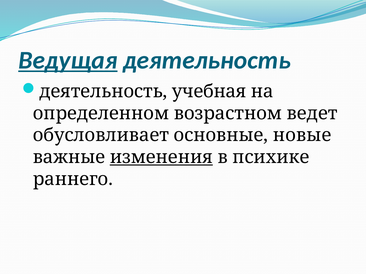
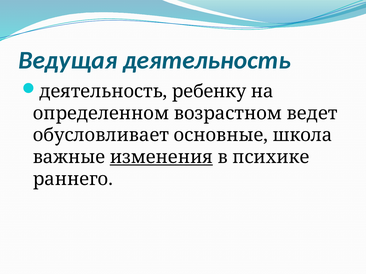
Ведущая underline: present -> none
учебная: учебная -> ребенку
новые: новые -> школа
